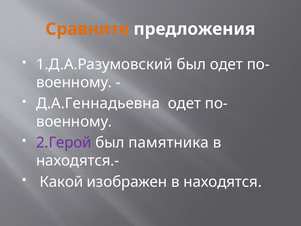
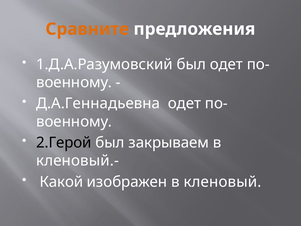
2.Герой colour: purple -> black
памятника: памятника -> закрываем
находятся.-: находятся.- -> кленовый.-
находятся: находятся -> кленовый
